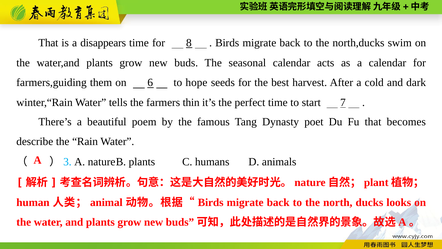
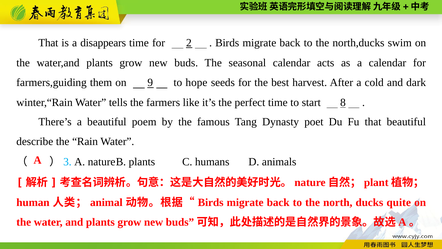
8: 8 -> 2
6: 6 -> 9
thin: thin -> like
7: 7 -> 8
that becomes: becomes -> beautiful
looks: looks -> quite
